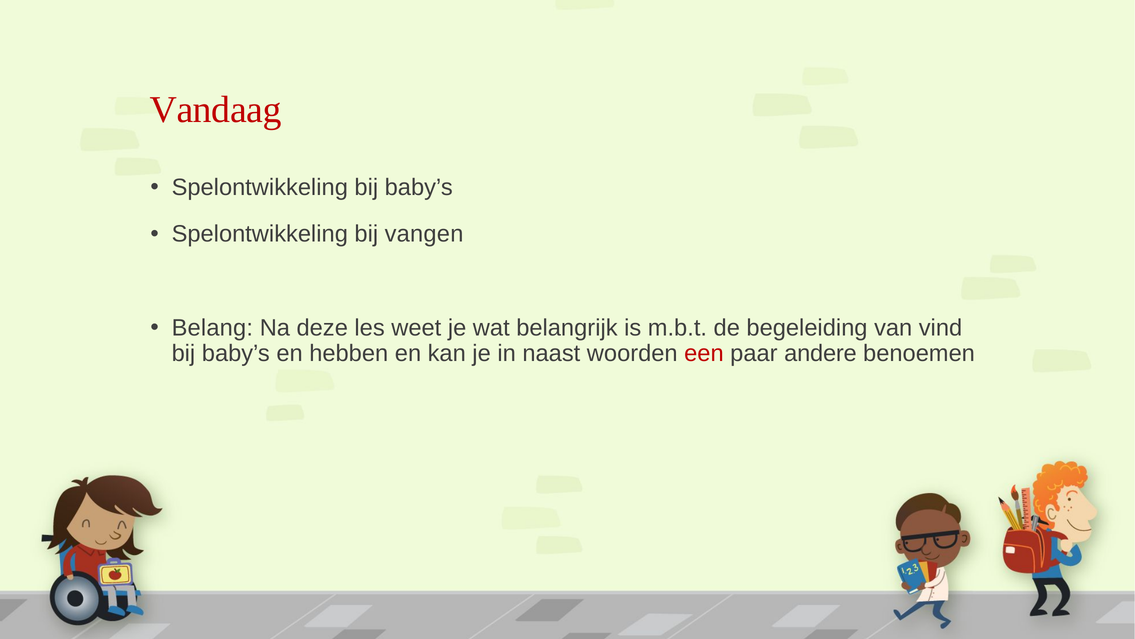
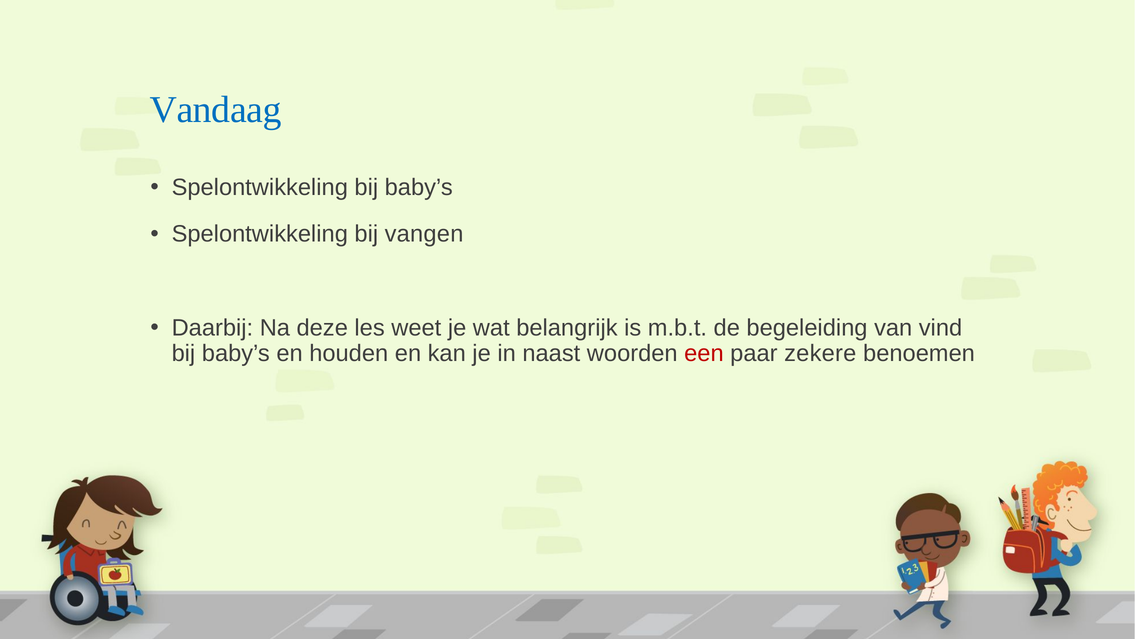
Vandaag colour: red -> blue
Belang: Belang -> Daarbij
hebben: hebben -> houden
andere: andere -> zekere
